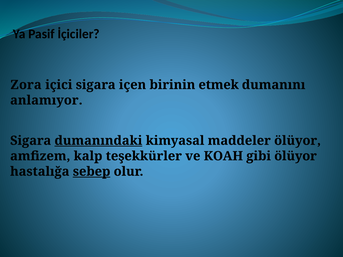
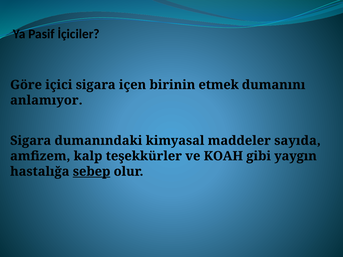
Zora: Zora -> Göre
dumanındaki underline: present -> none
maddeler ölüyor: ölüyor -> sayıda
gibi ölüyor: ölüyor -> yaygın
